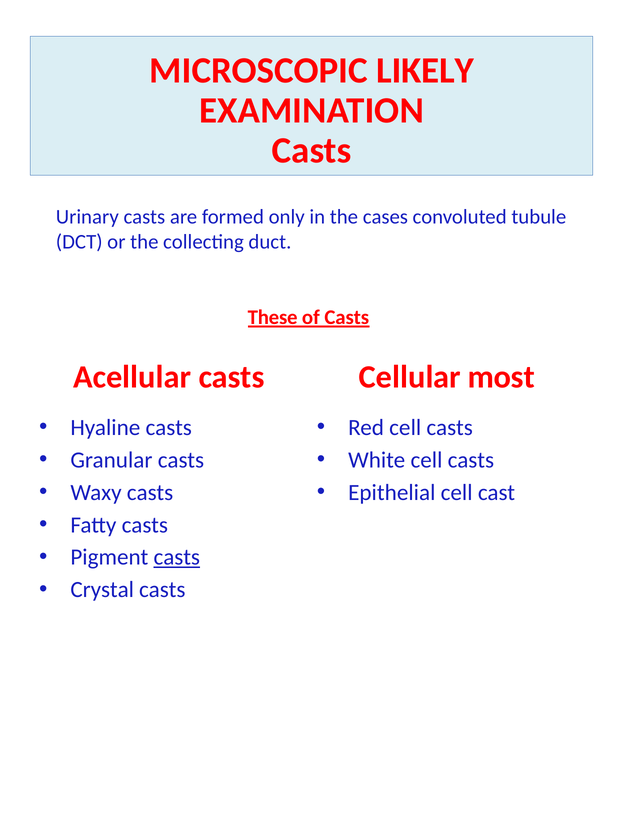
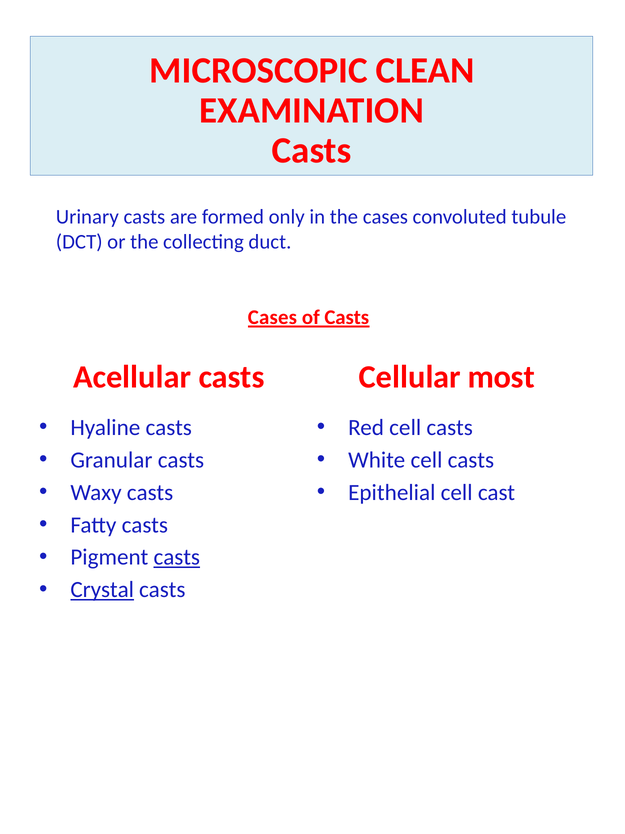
LIKELY: LIKELY -> CLEAN
These at (273, 317): These -> Cases
Crystal underline: none -> present
